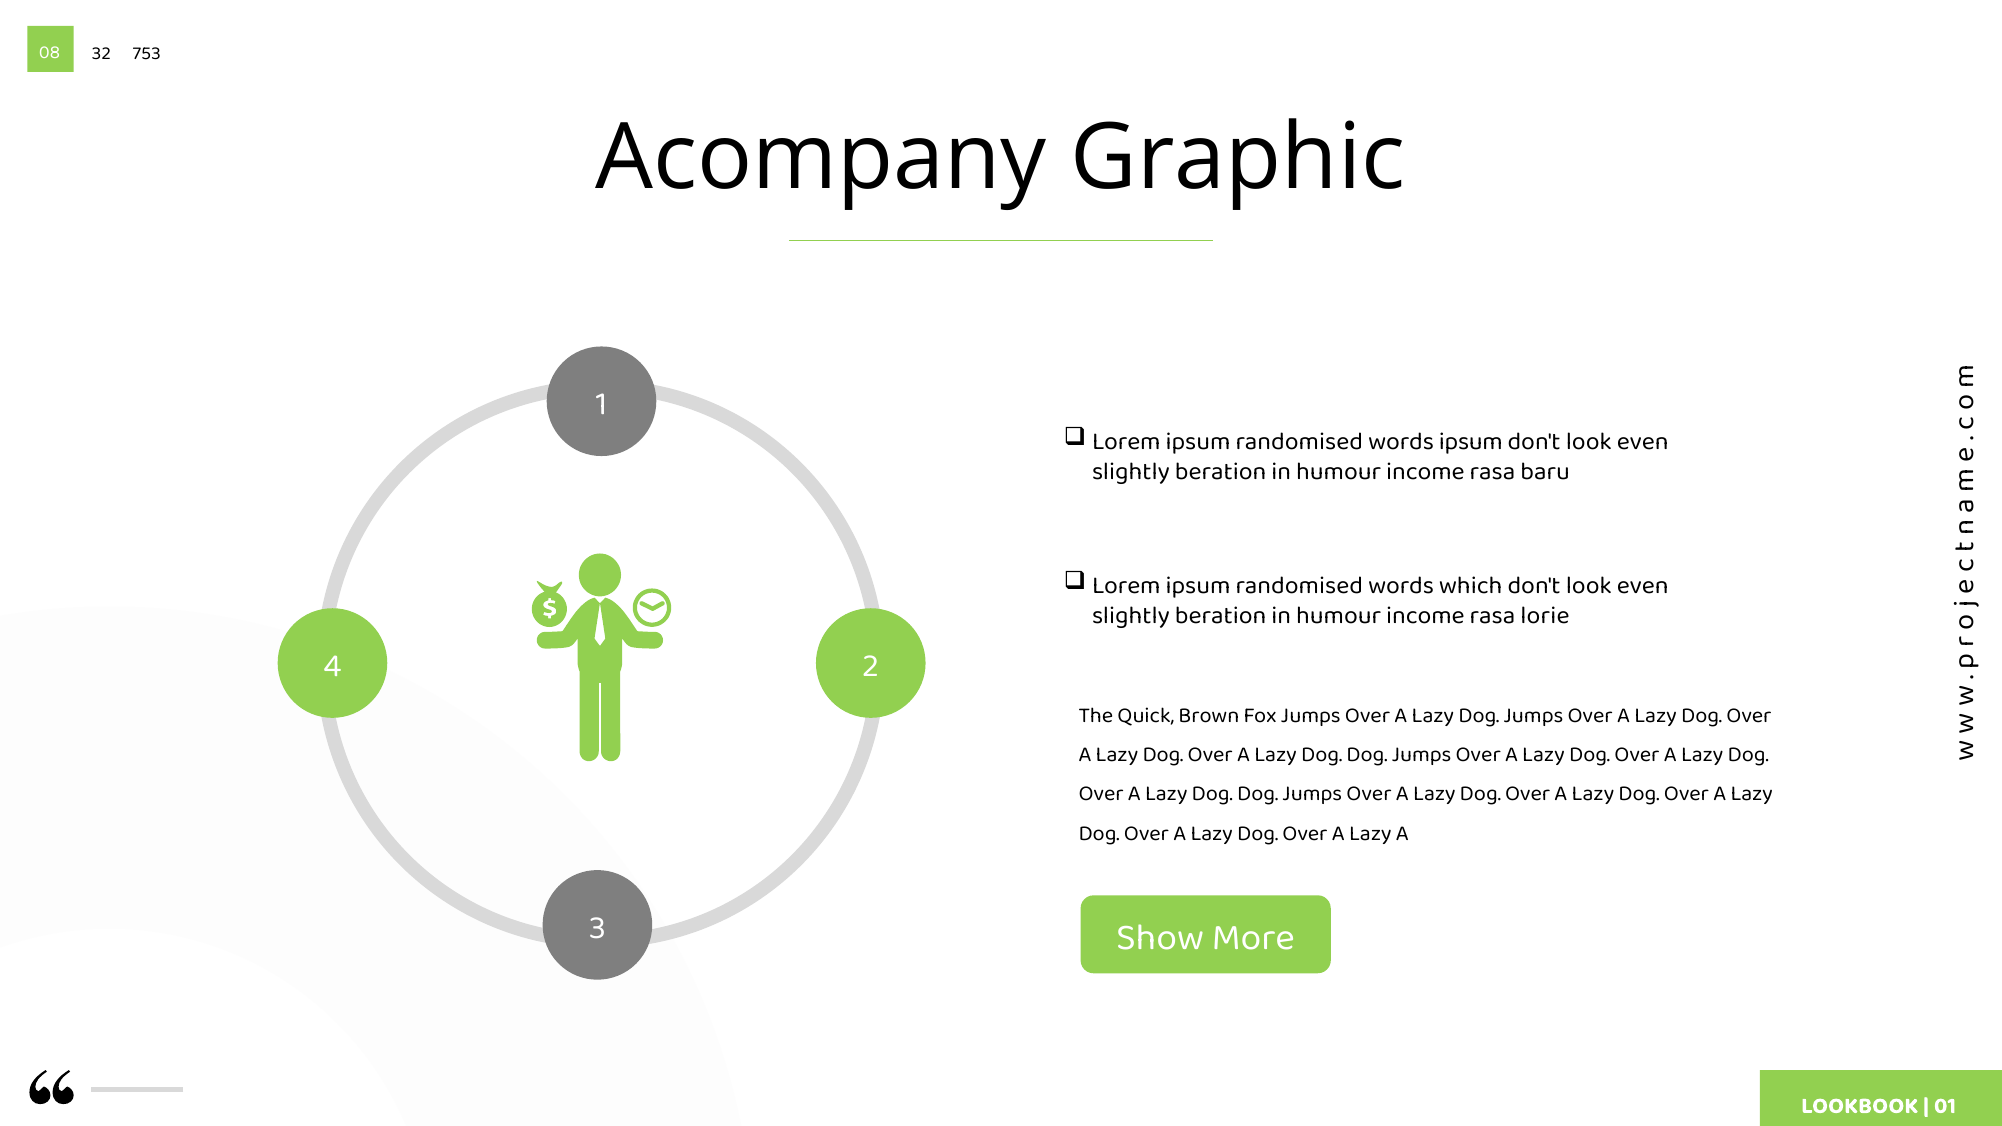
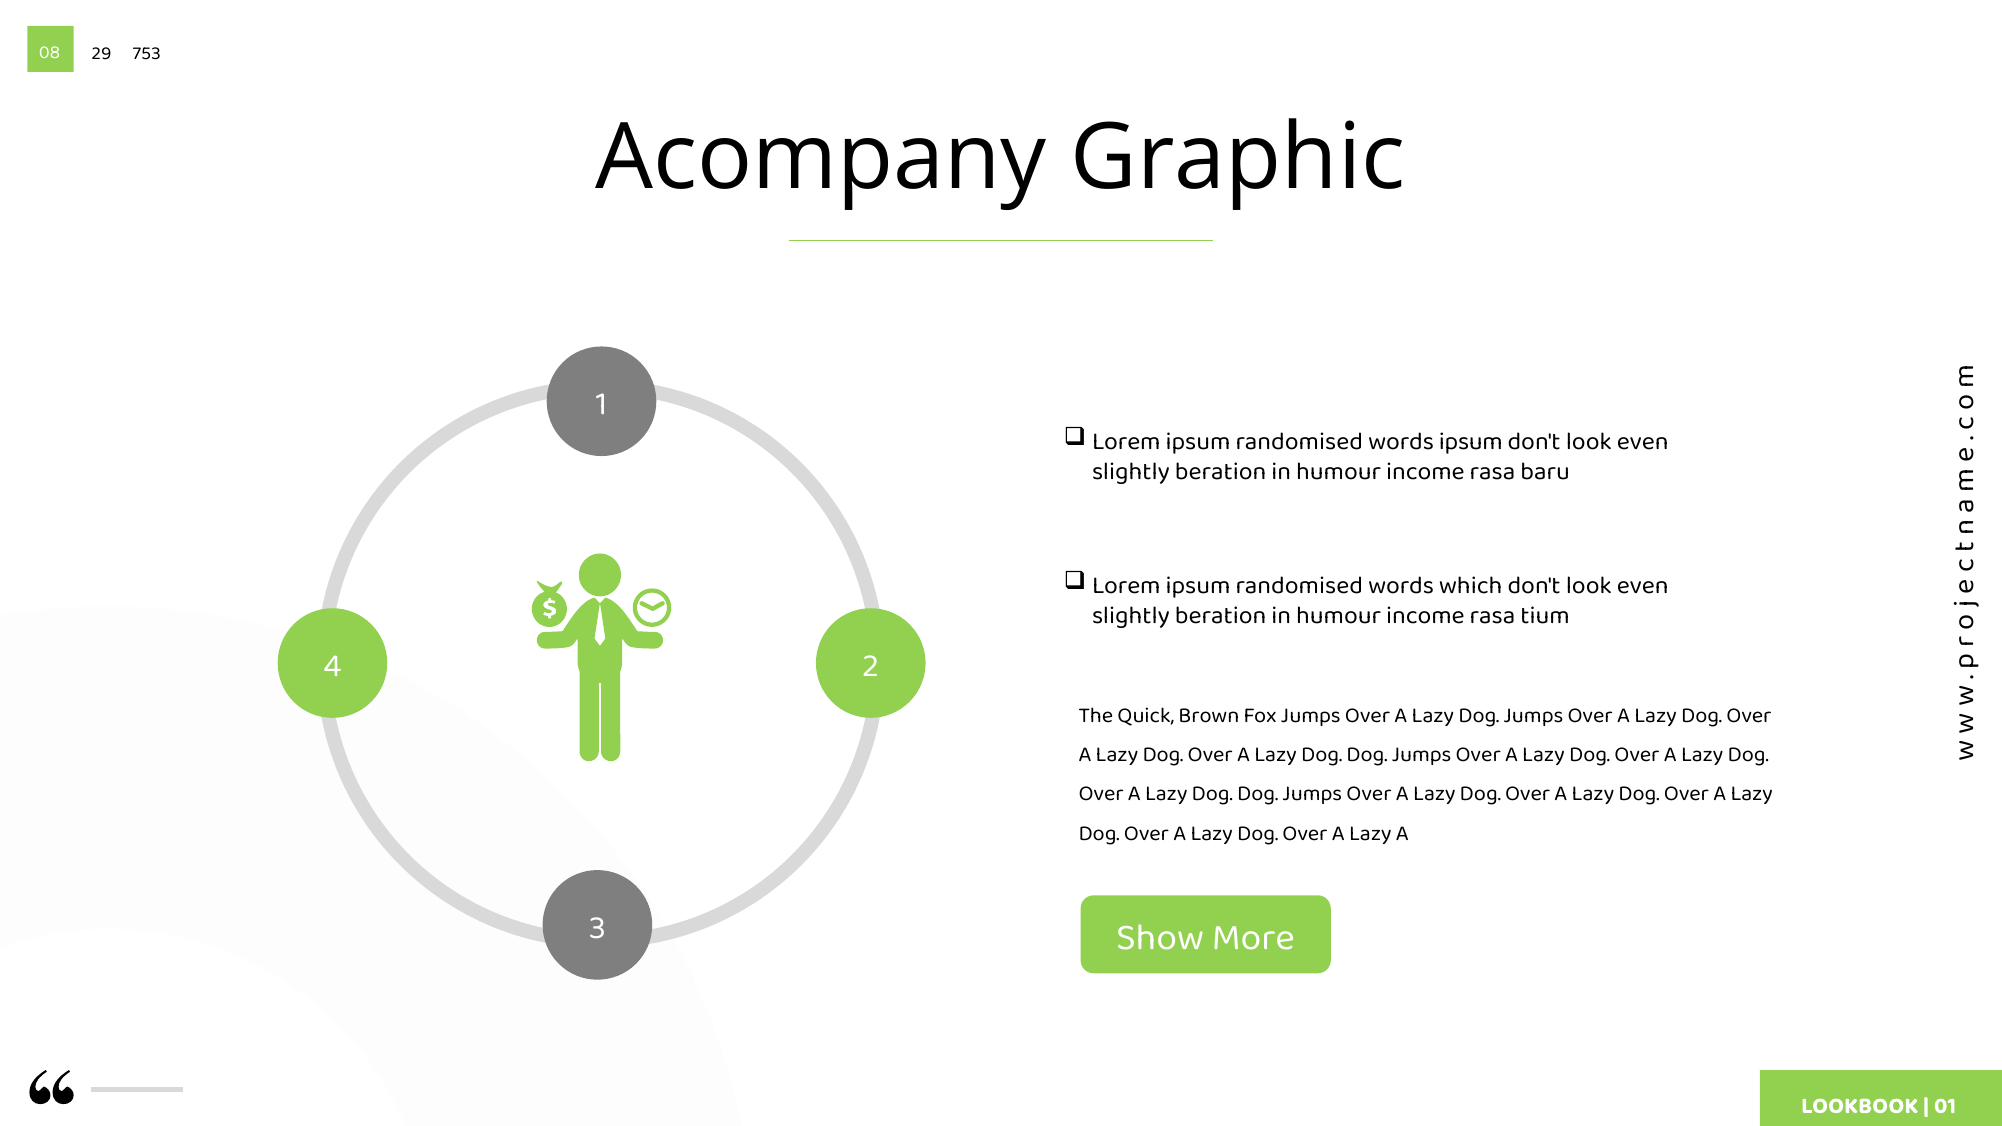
32: 32 -> 29
lorie: lorie -> tium
